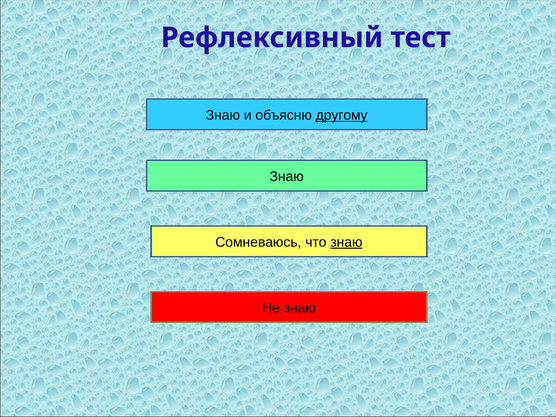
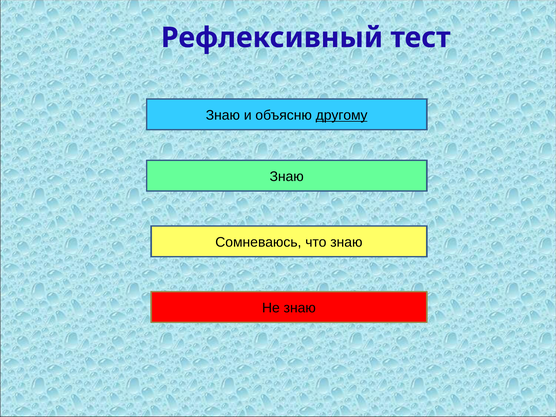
знаю at (346, 242) underline: present -> none
